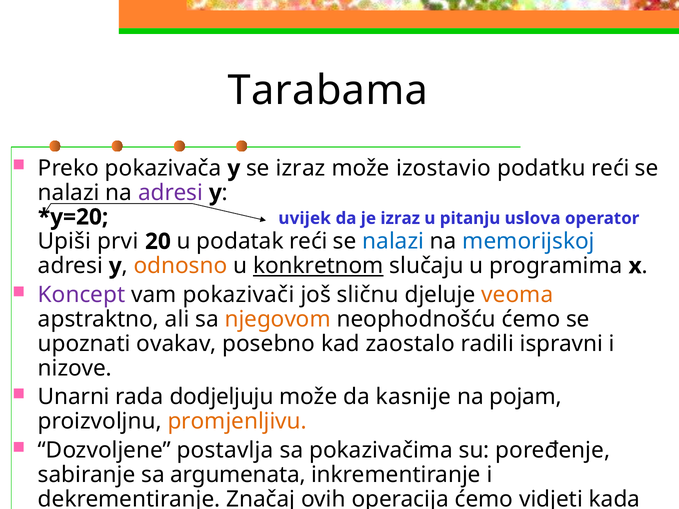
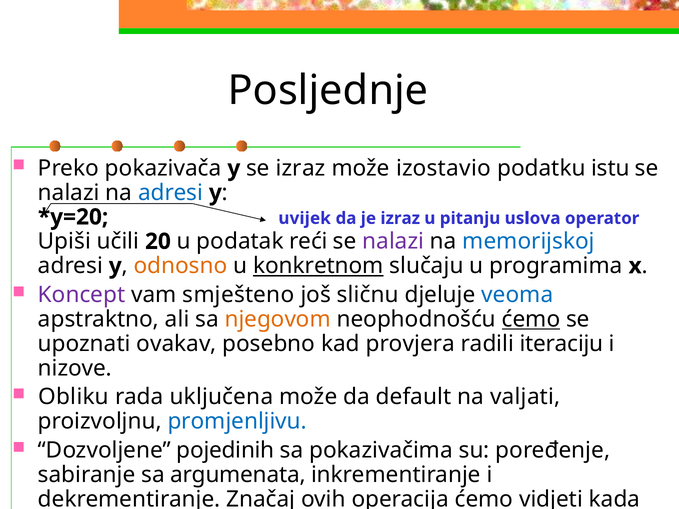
Tarabama: Tarabama -> Posljednje
podatku reći: reći -> istu
adresi at (171, 193) colour: purple -> blue
Upiši prvi: prvi -> učili
nalazi at (393, 242) colour: blue -> purple
pokazivači: pokazivači -> smješteno
veoma colour: orange -> blue
ćemo at (531, 319) underline: none -> present
zaostalo: zaostalo -> provjera
ispravni: ispravni -> iteraciju
Unarni: Unarni -> Obliku
dodjeljuju: dodjeljuju -> uključena
kasnije: kasnije -> default
pojam: pojam -> valjati
promjenljivu colour: orange -> blue
postavlja: postavlja -> pojedinih
